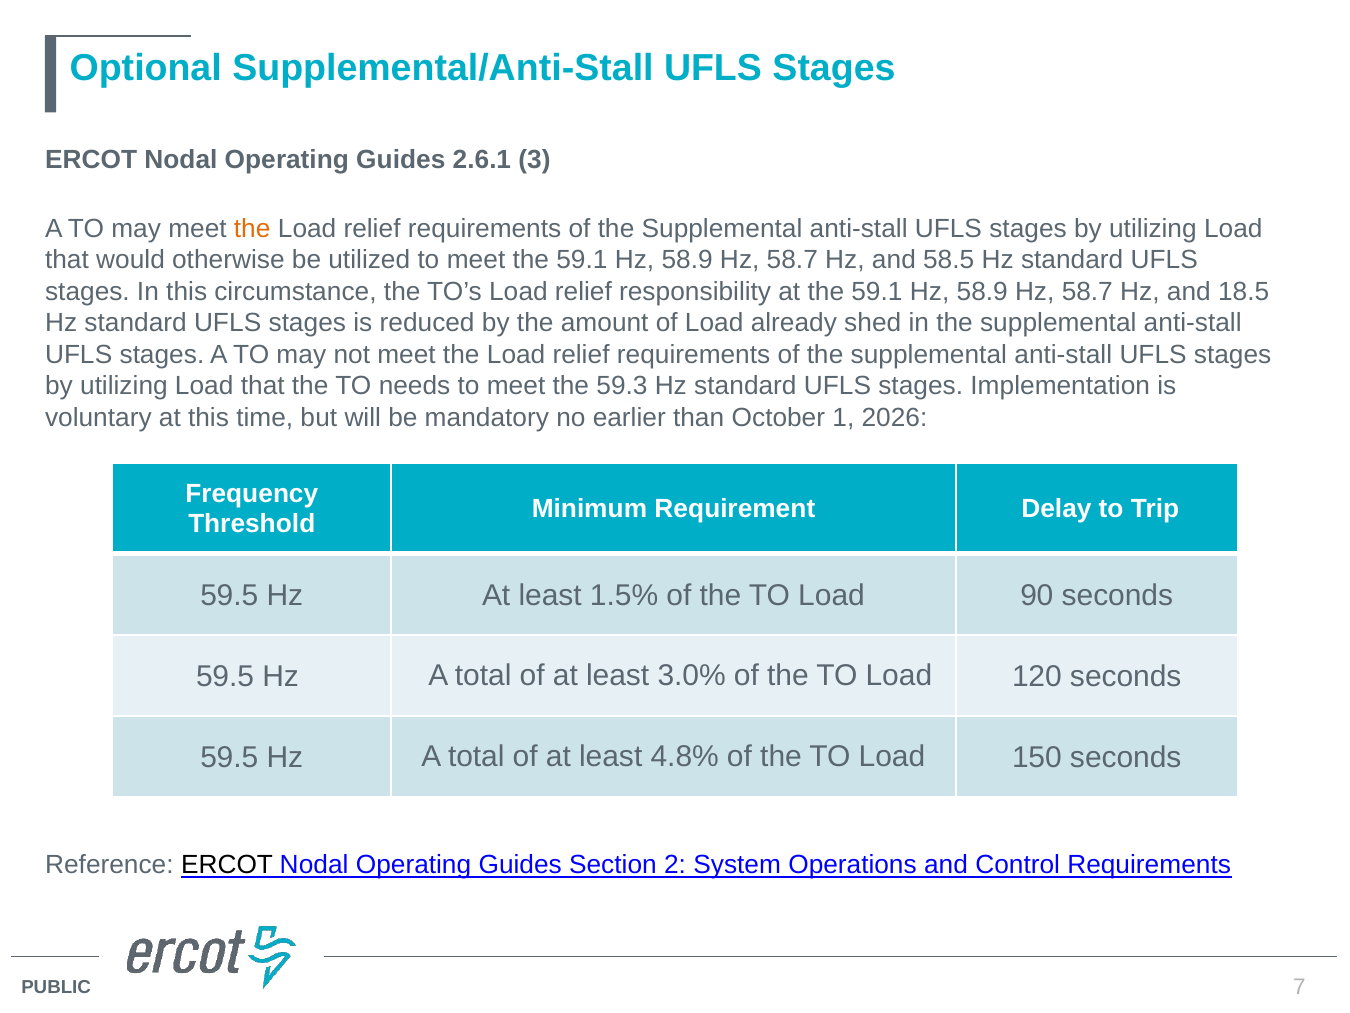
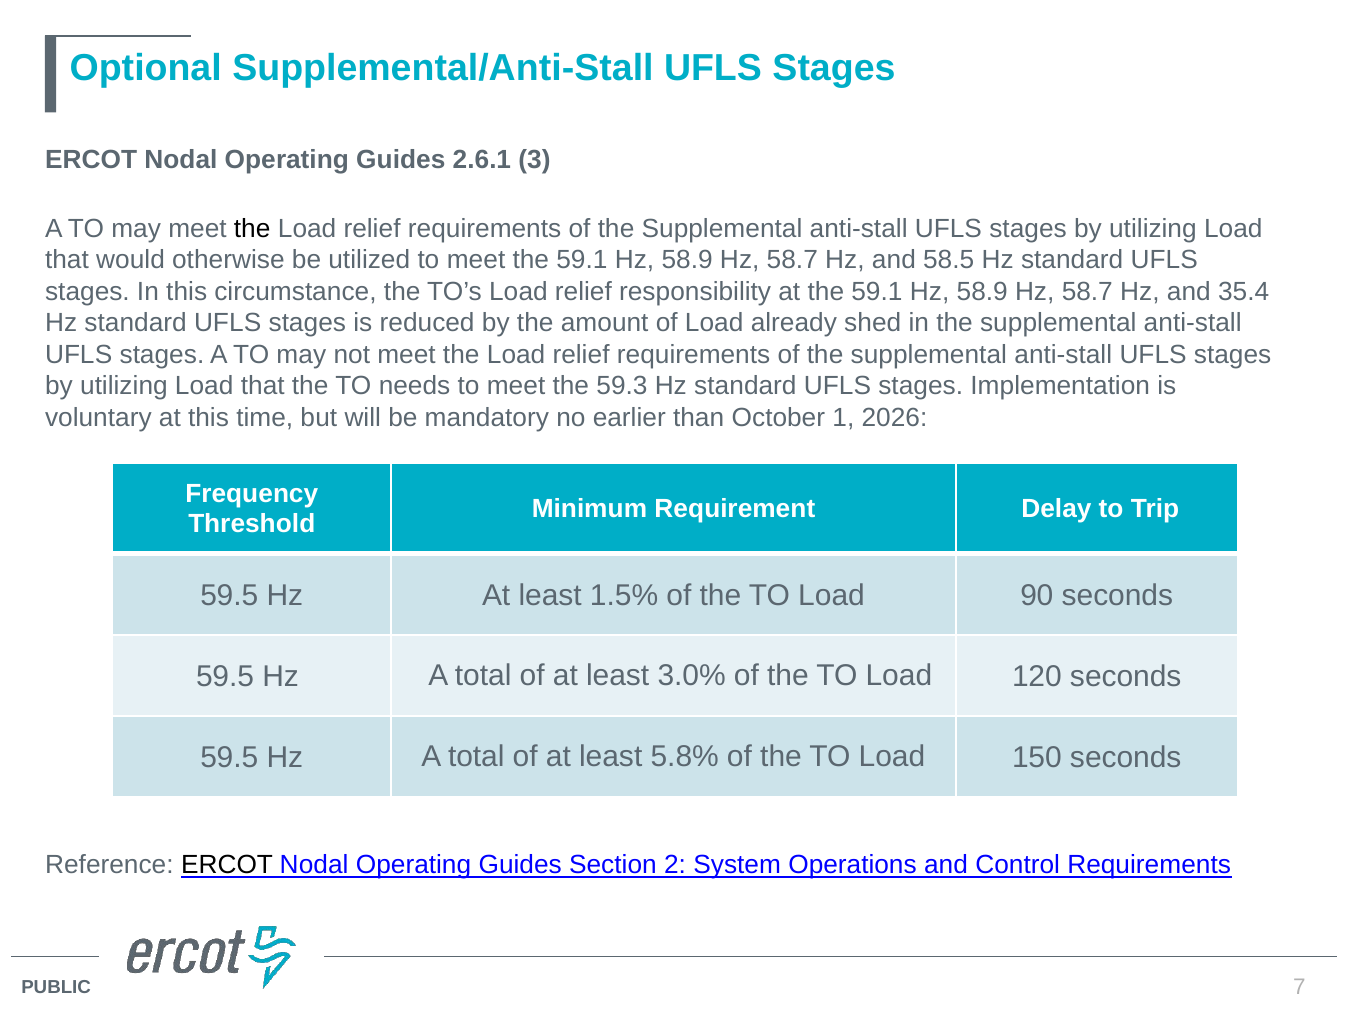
the at (252, 228) colour: orange -> black
18.5: 18.5 -> 35.4
4.8%: 4.8% -> 5.8%
